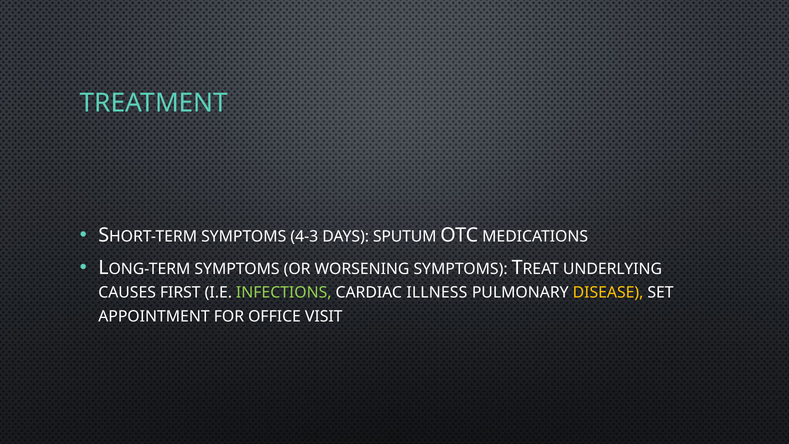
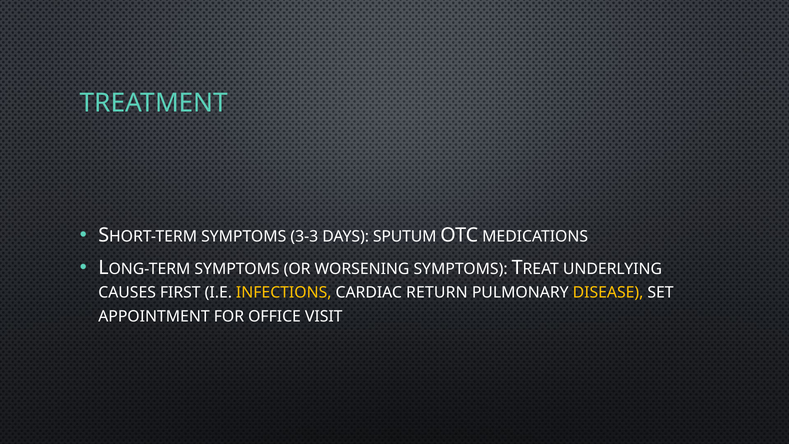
4-3: 4-3 -> 3-3
INFECTIONS colour: light green -> yellow
ILLNESS: ILLNESS -> RETURN
